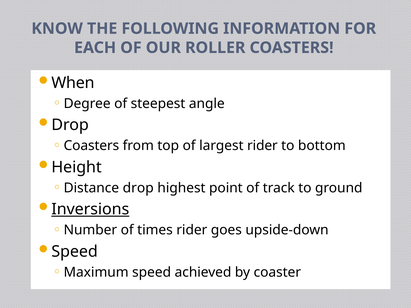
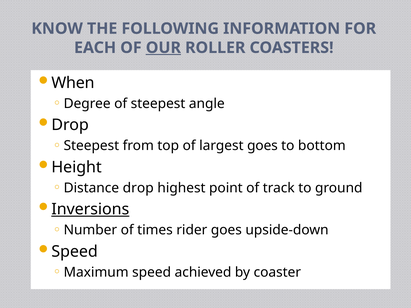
OUR underline: none -> present
Coasters at (91, 146): Coasters -> Steepest
largest rider: rider -> goes
